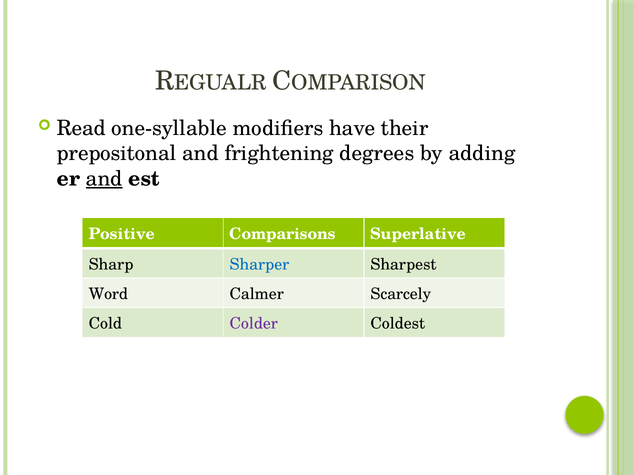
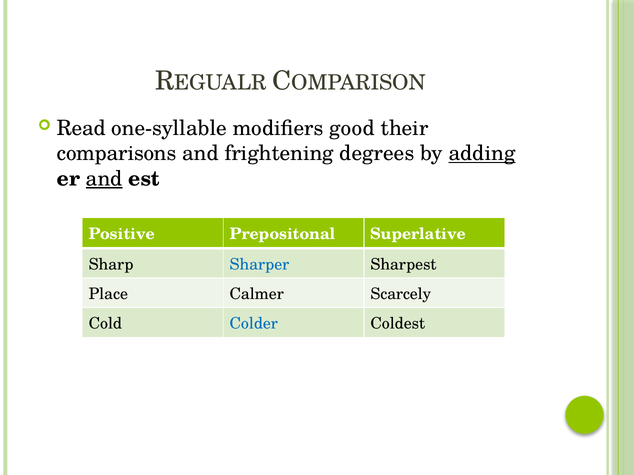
have: have -> good
prepositonal: prepositonal -> comparisons
adding underline: none -> present
Comparisons: Comparisons -> Prepositonal
Word: Word -> Place
Colder colour: purple -> blue
